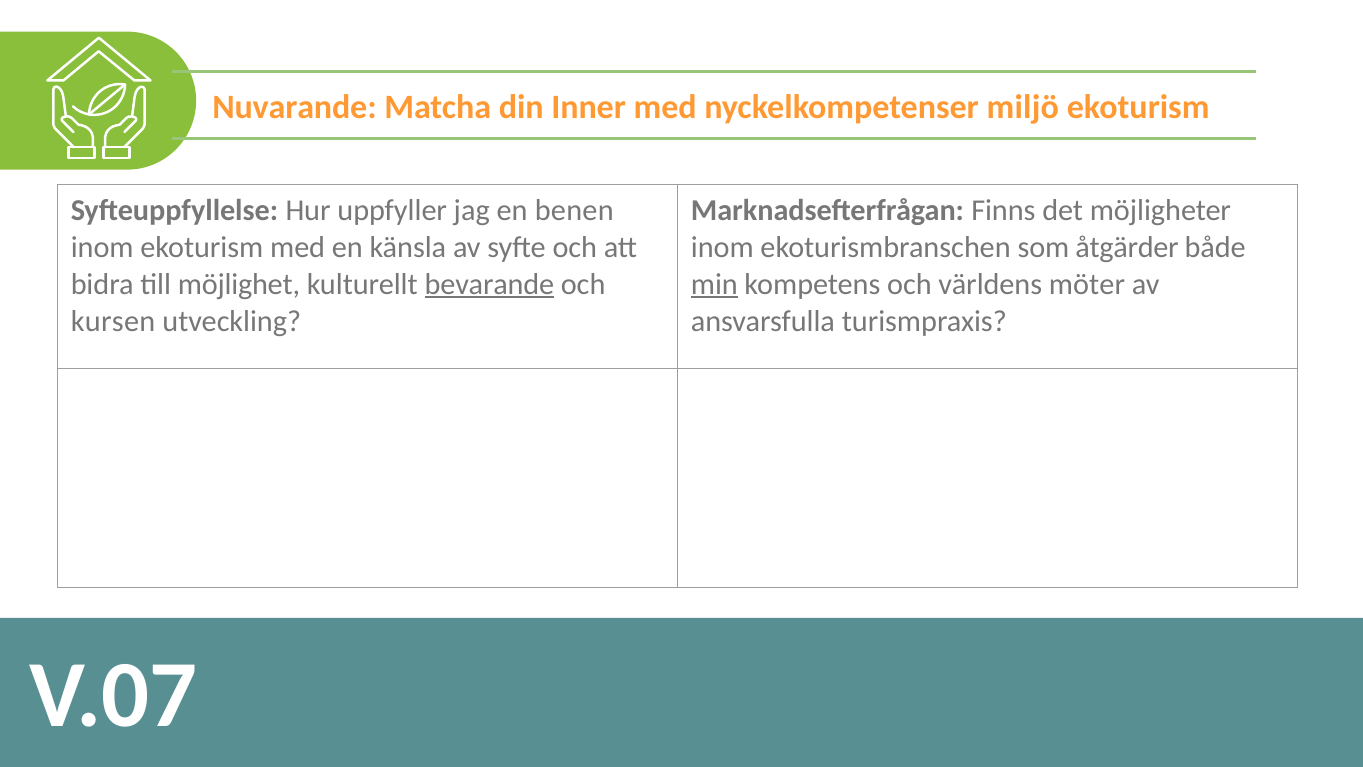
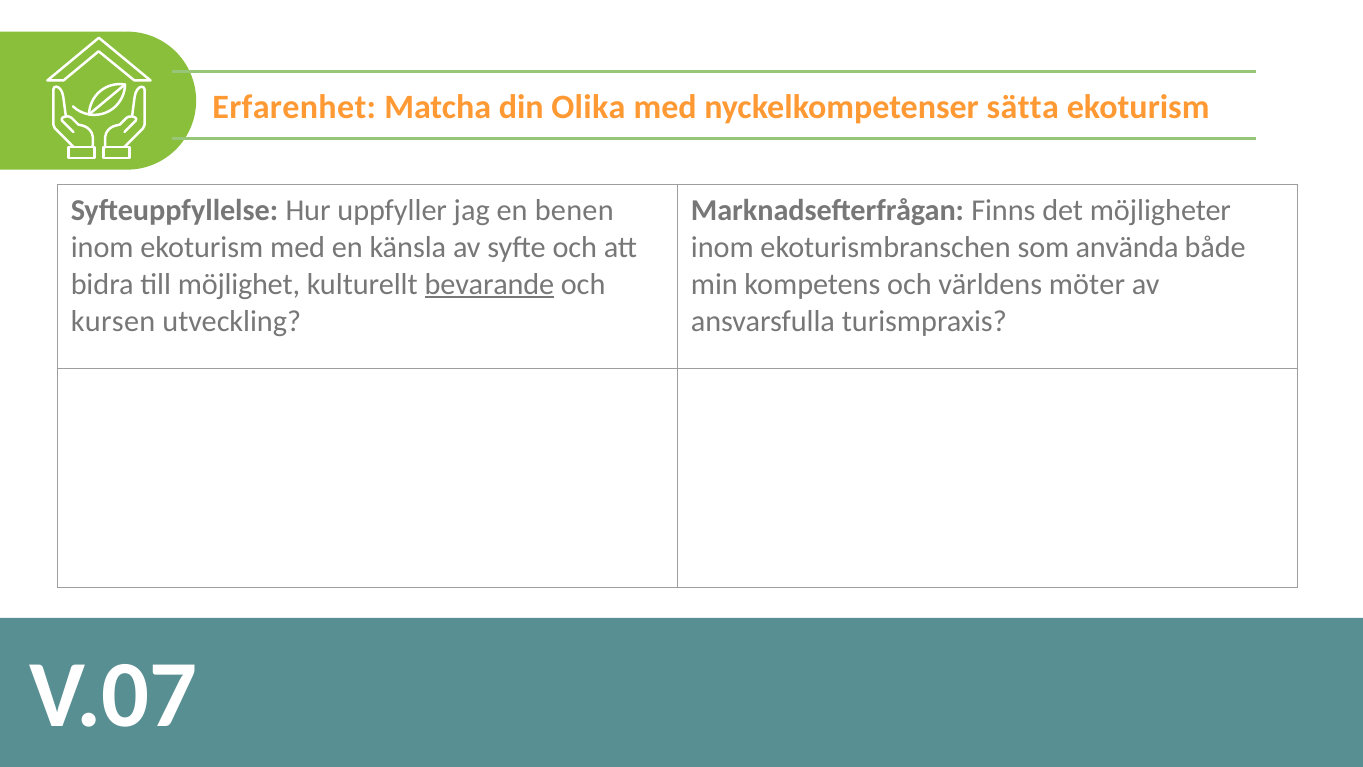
Nuvarande: Nuvarande -> Erfarenhet
Inner: Inner -> Olika
miljö: miljö -> sätta
åtgärder: åtgärder -> använda
min underline: present -> none
